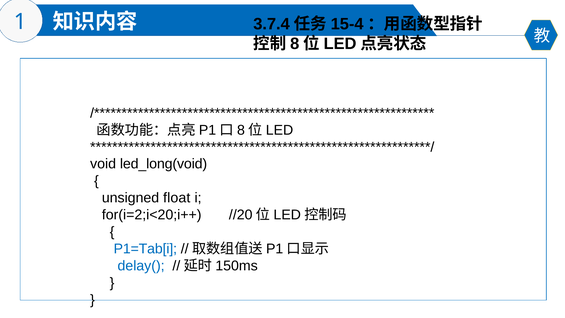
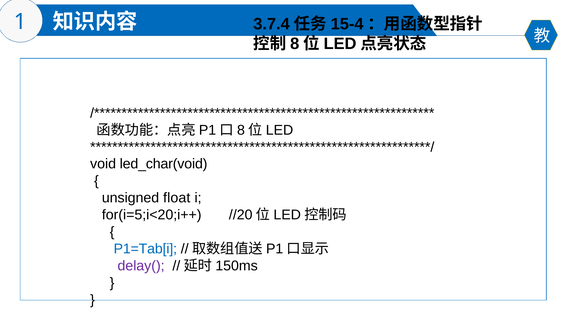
led_long(void: led_long(void -> led_char(void
for(i=2;i<20;i++: for(i=2;i<20;i++ -> for(i=5;i<20;i++
delay( colour: blue -> purple
